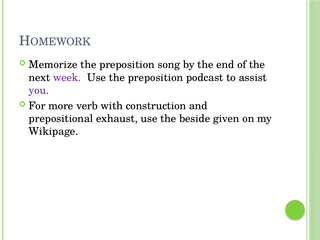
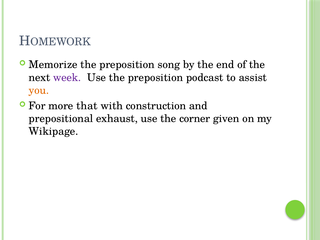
you colour: purple -> orange
verb: verb -> that
beside: beside -> corner
